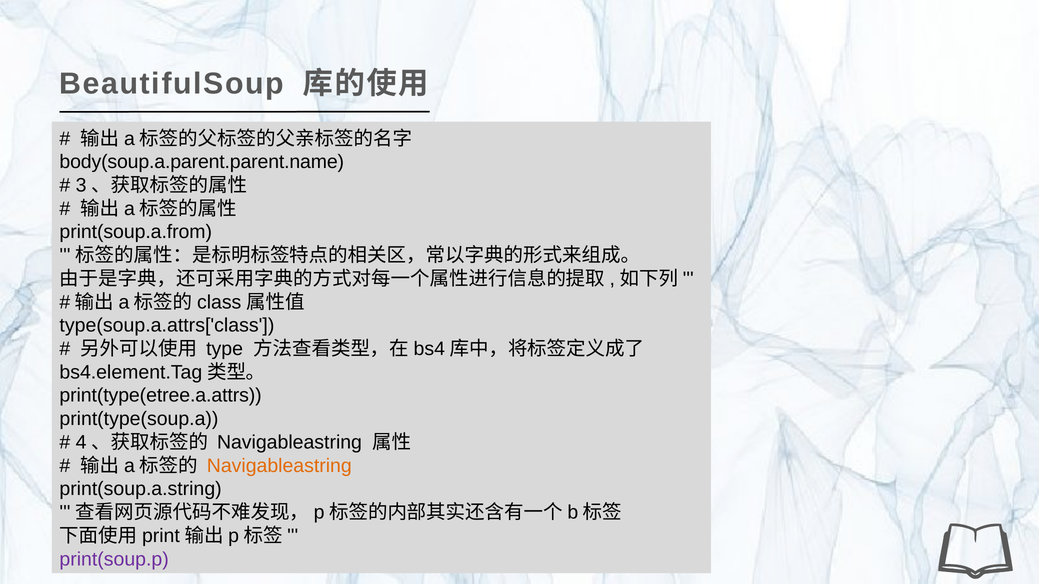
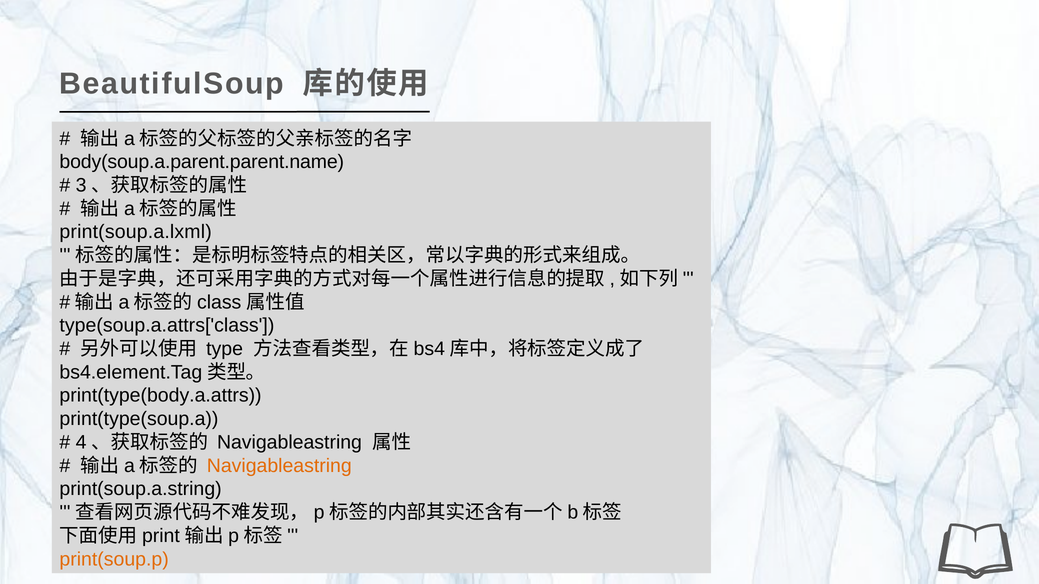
print(soup.a.from: print(soup.a.from -> print(soup.a.lxml
print(type(etree.a.attrs: print(type(etree.a.attrs -> print(type(body.a.attrs
print(soup.p colour: purple -> orange
